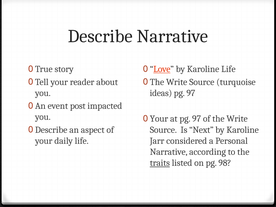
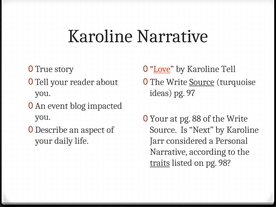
Describe at (100, 36): Describe -> Karoline
Karoline Life: Life -> Tell
Source at (202, 82) underline: none -> present
post: post -> blog
at pg 97: 97 -> 88
